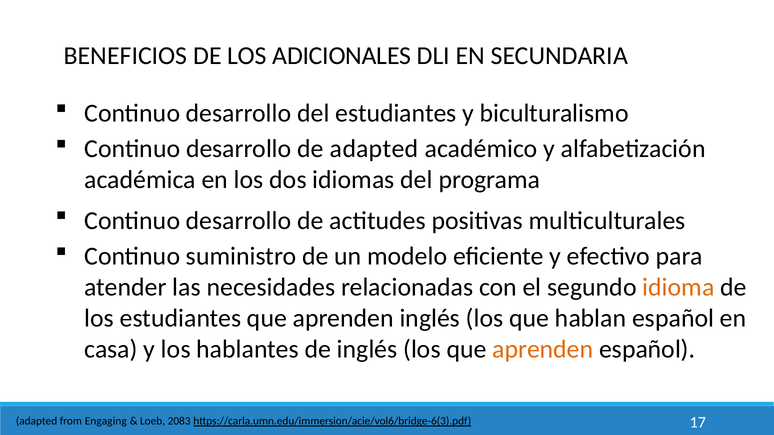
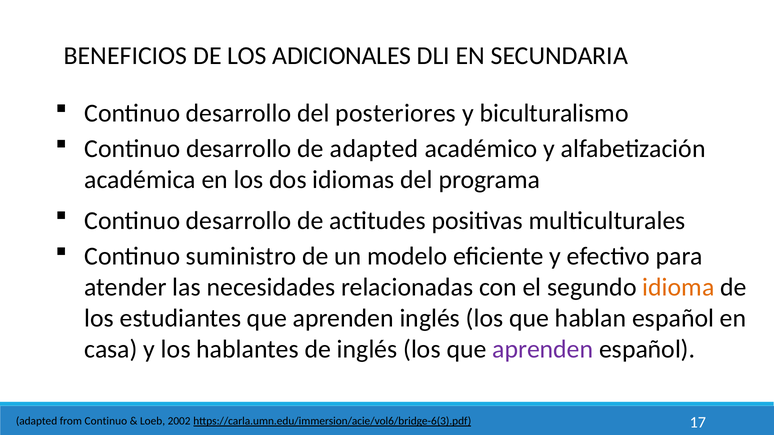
del estudiantes: estudiantes -> posteriores
aprenden at (543, 349) colour: orange -> purple
from Engaging: Engaging -> Continuo
2083: 2083 -> 2002
